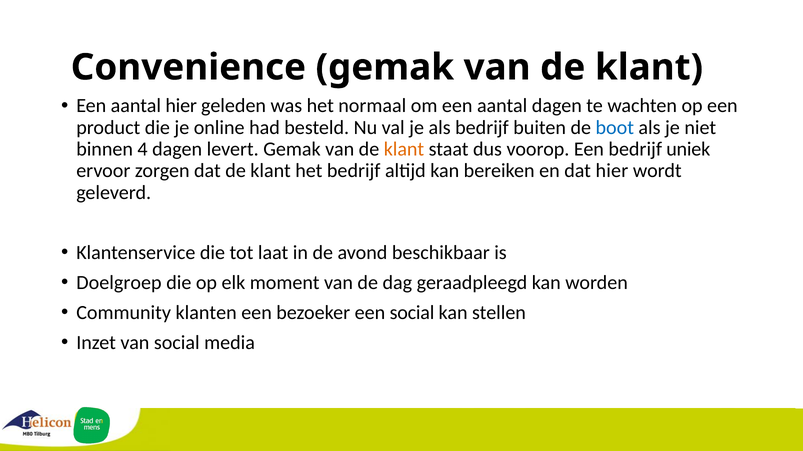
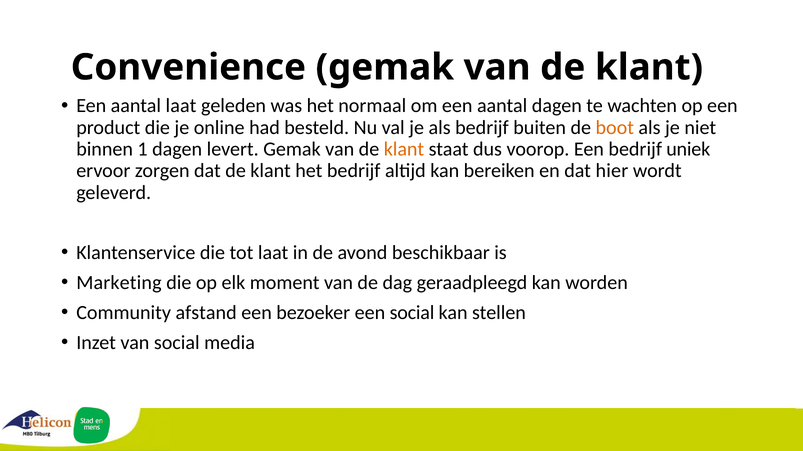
aantal hier: hier -> laat
boot colour: blue -> orange
4: 4 -> 1
Doelgroep: Doelgroep -> Marketing
klanten: klanten -> afstand
